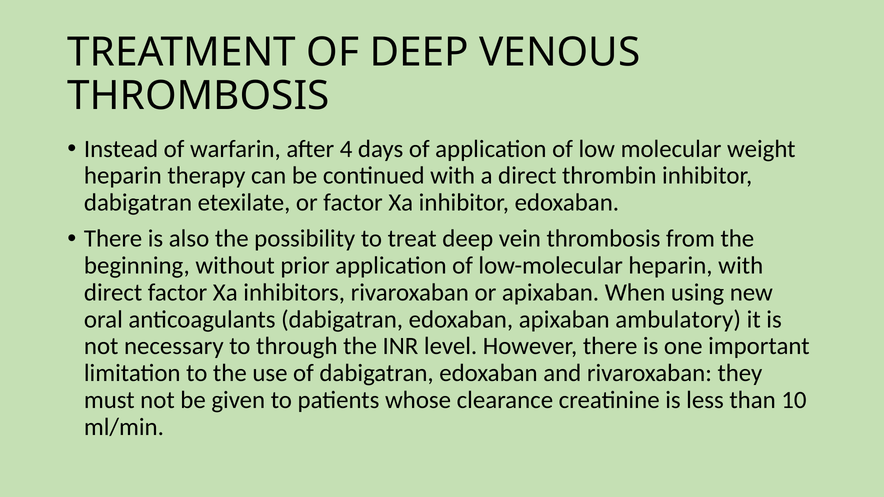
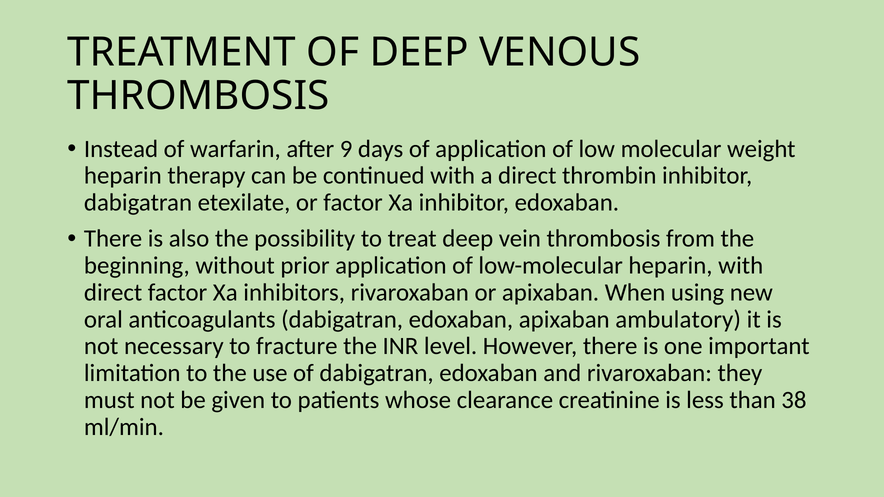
4: 4 -> 9
through: through -> fracture
10: 10 -> 38
